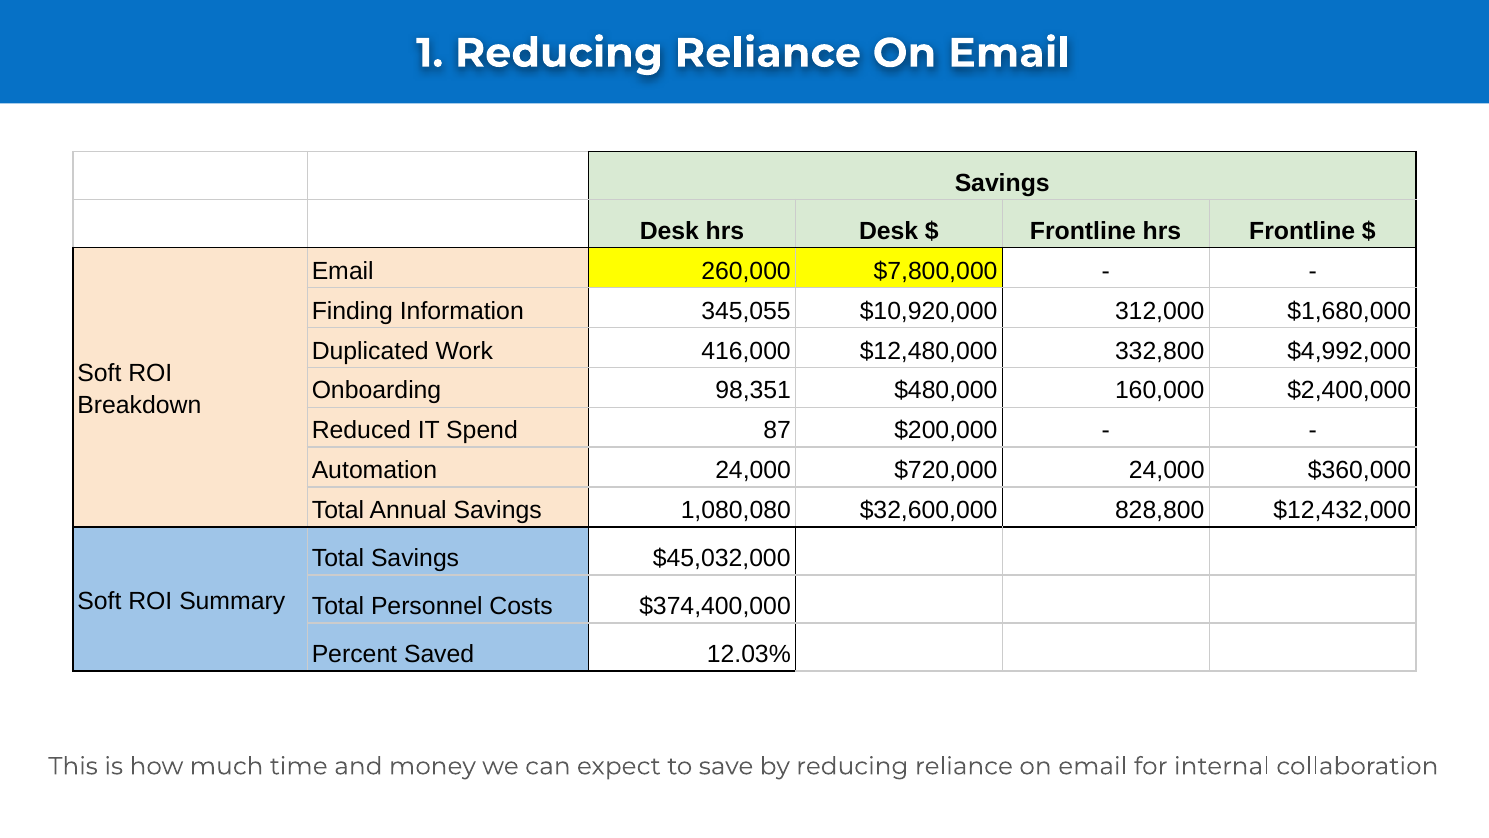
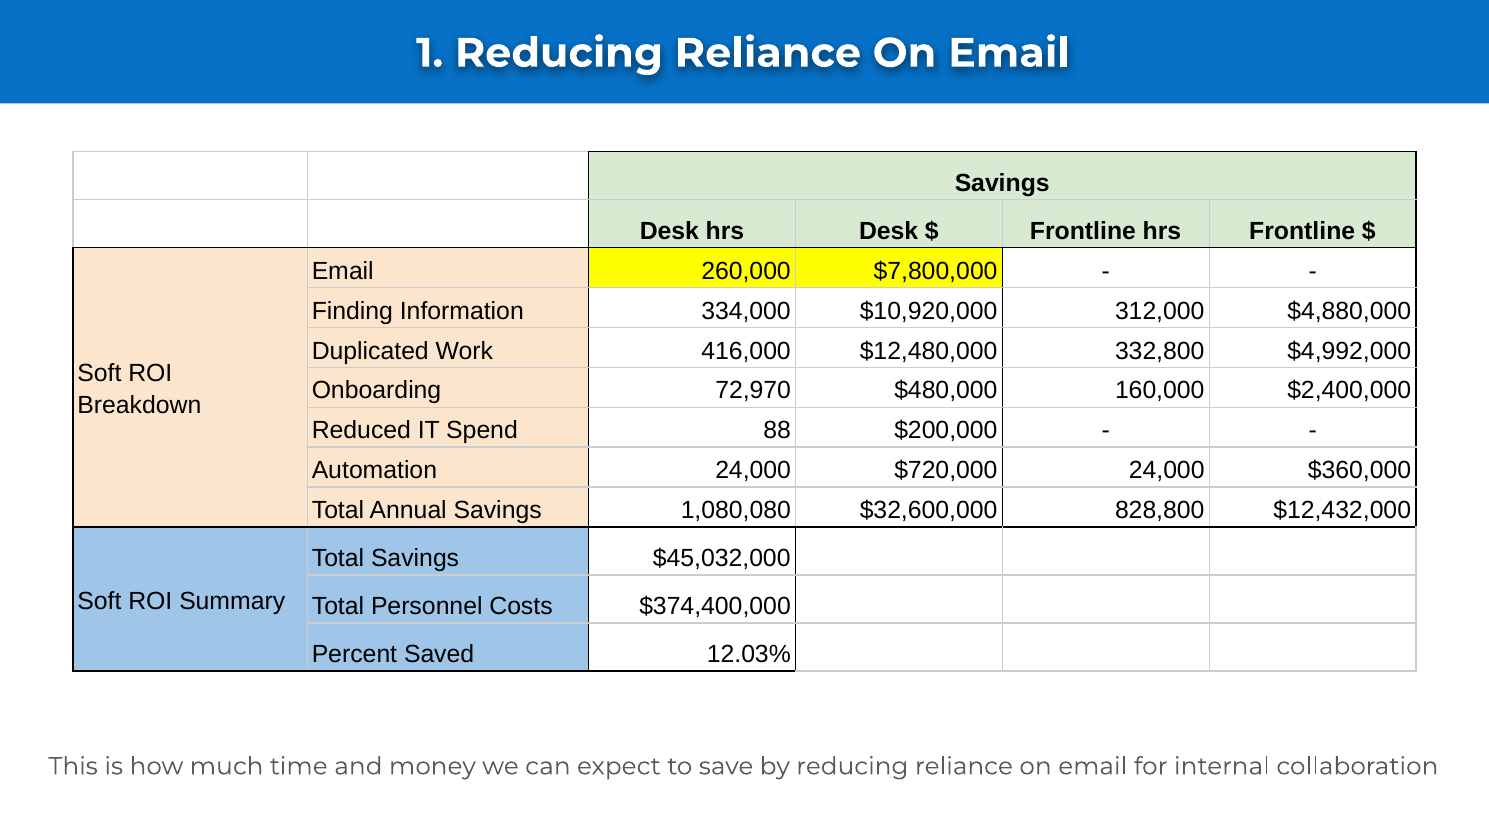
345,055: 345,055 -> 334,000
$1,680,000: $1,680,000 -> $4,880,000
98,351: 98,351 -> 72,970
87: 87 -> 88
